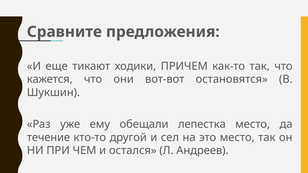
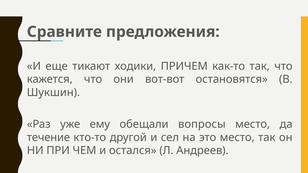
лепестка: лепестка -> вопросы
